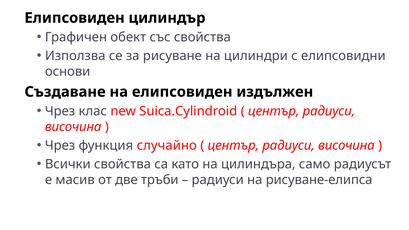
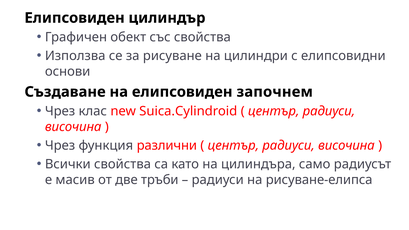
издължен: издължен -> започнем
случайно: случайно -> различни
